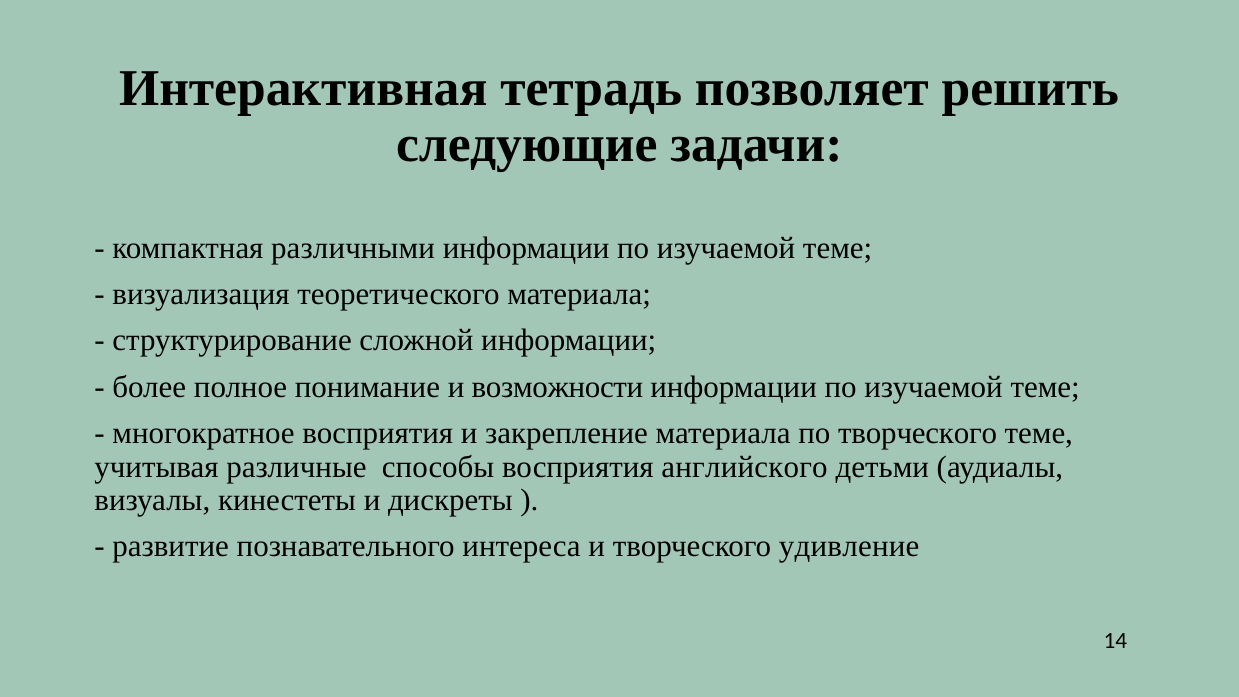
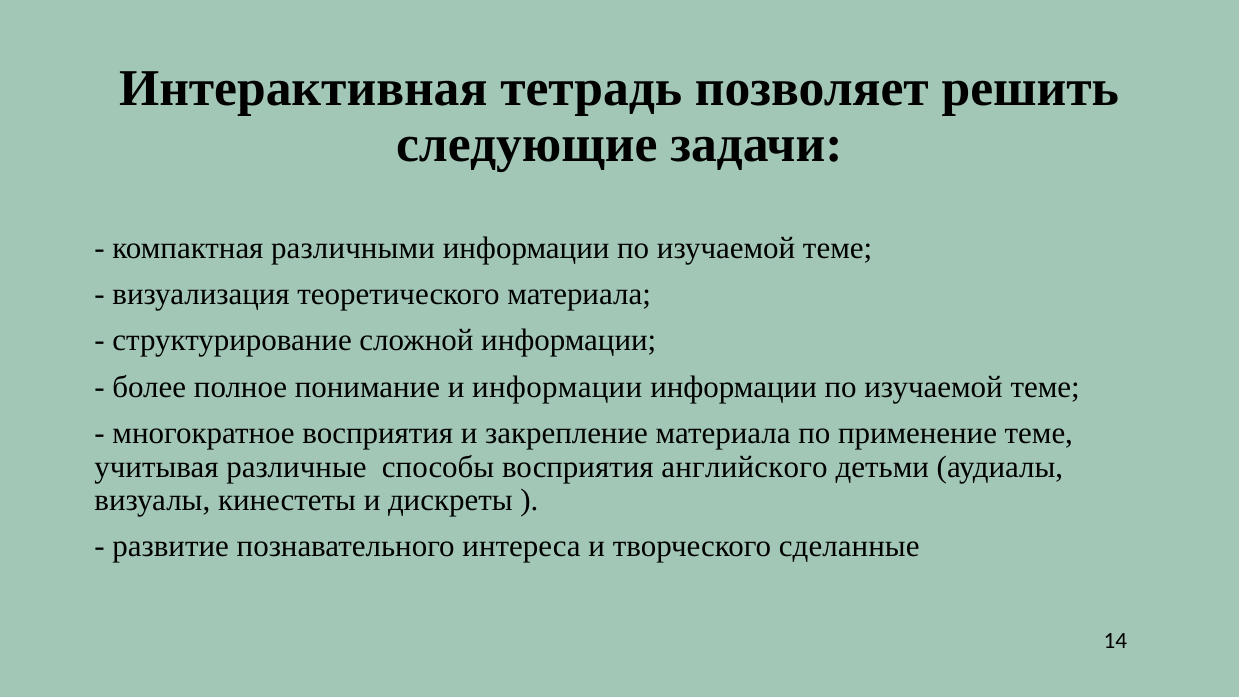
и возможности: возможности -> информации
по творческого: творческого -> применение
удивление: удивление -> сделанные
